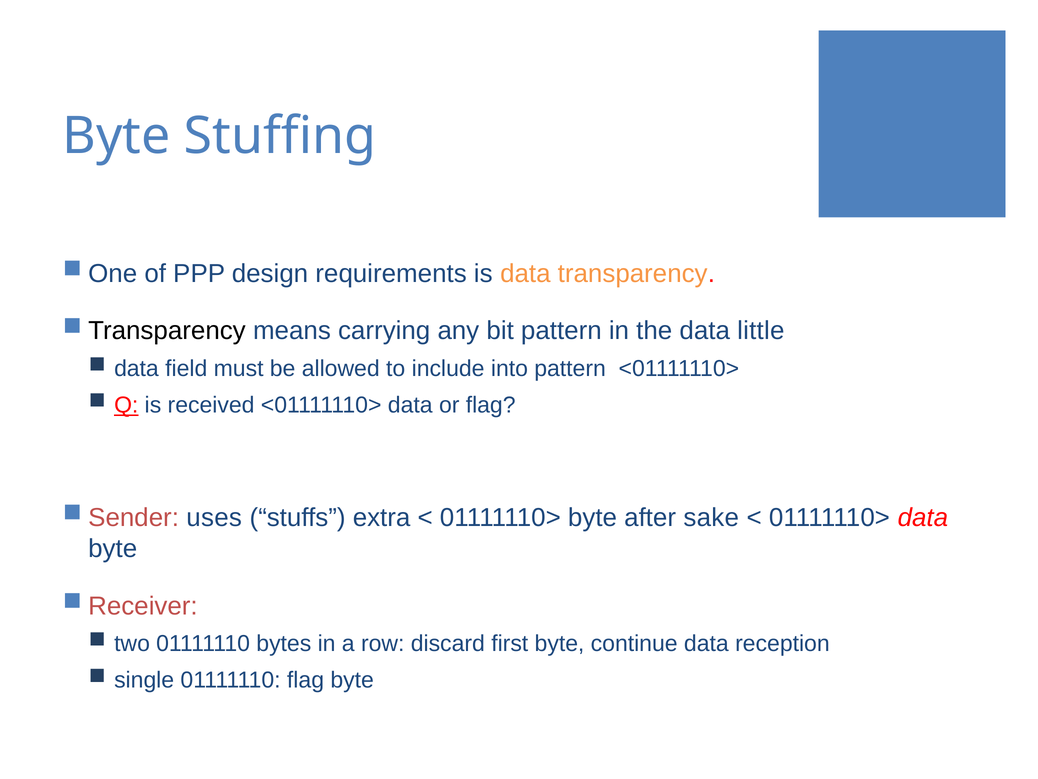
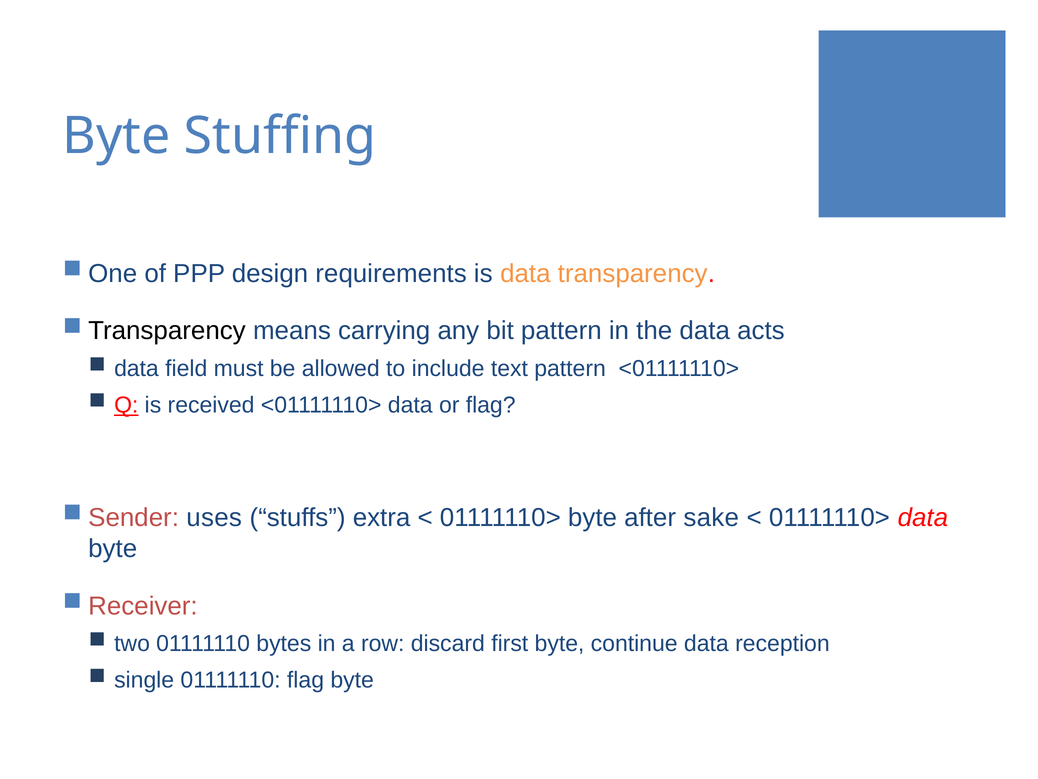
little: little -> acts
into: into -> text
